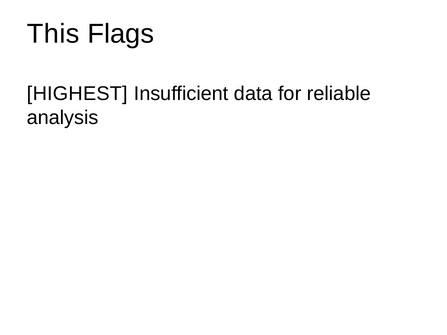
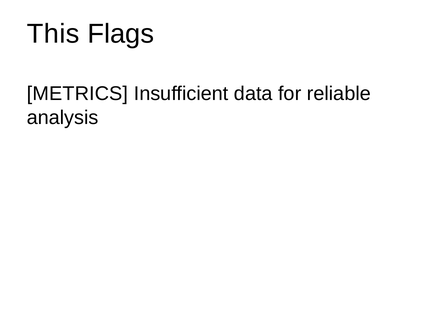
HIGHEST: HIGHEST -> METRICS
